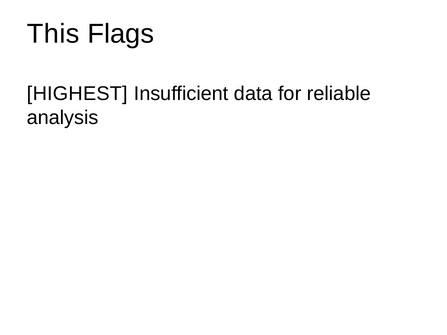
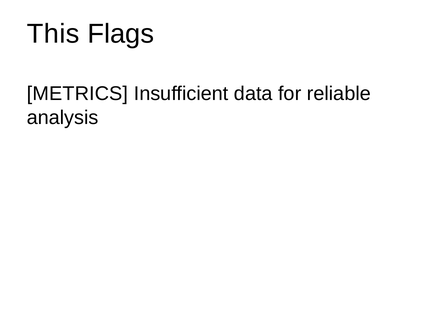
HIGHEST: HIGHEST -> METRICS
